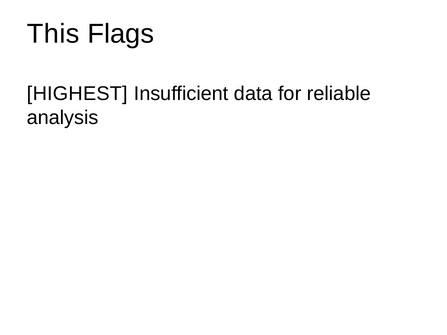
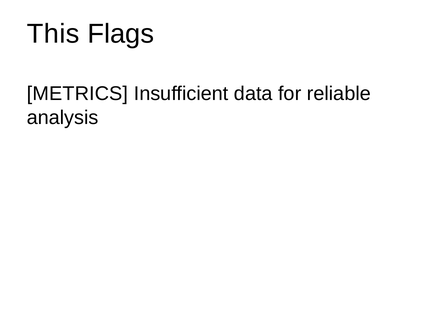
HIGHEST: HIGHEST -> METRICS
